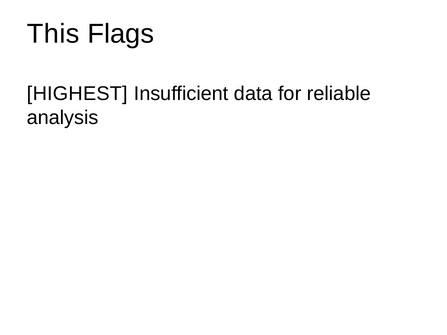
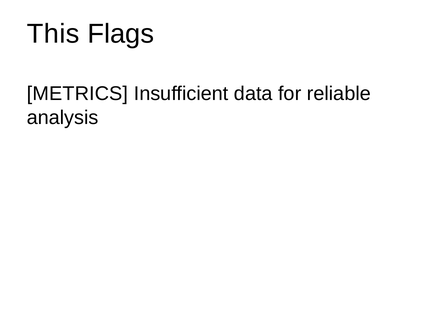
HIGHEST: HIGHEST -> METRICS
